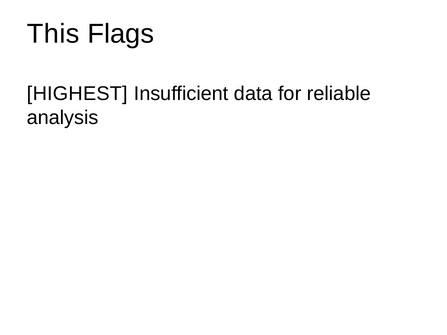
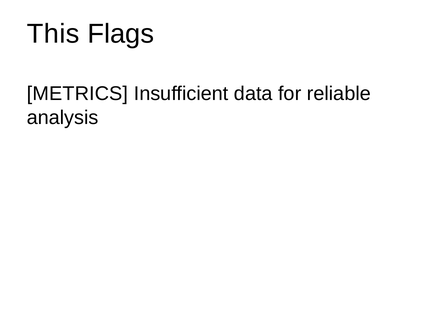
HIGHEST: HIGHEST -> METRICS
